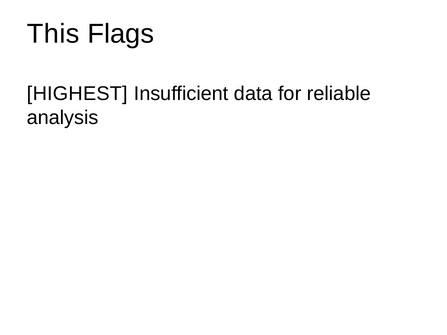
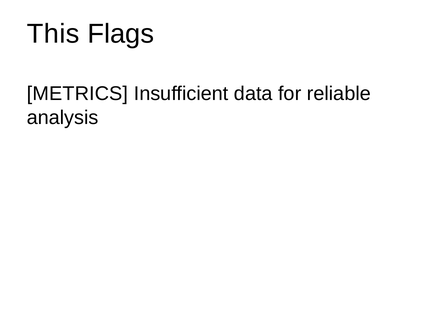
HIGHEST: HIGHEST -> METRICS
